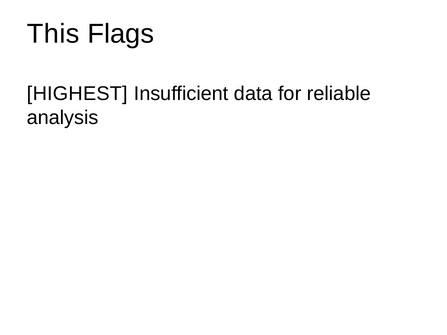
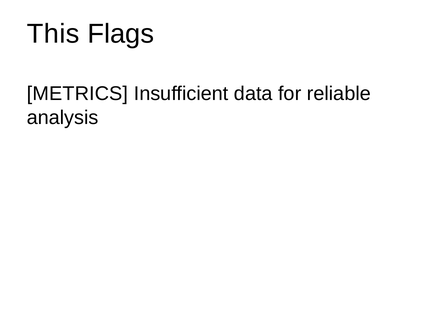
HIGHEST: HIGHEST -> METRICS
